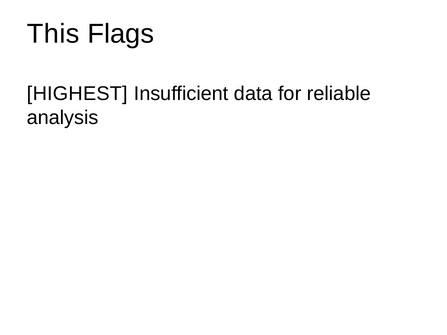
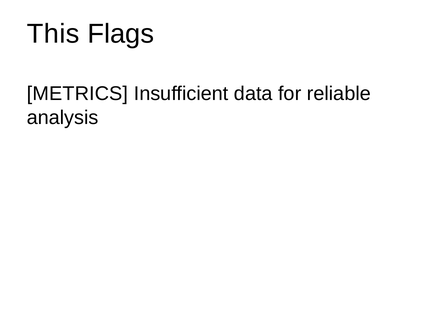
HIGHEST: HIGHEST -> METRICS
